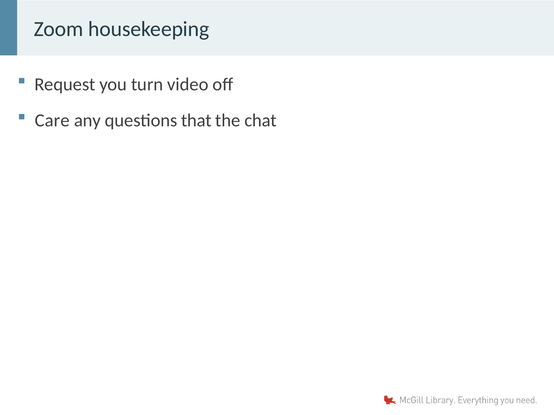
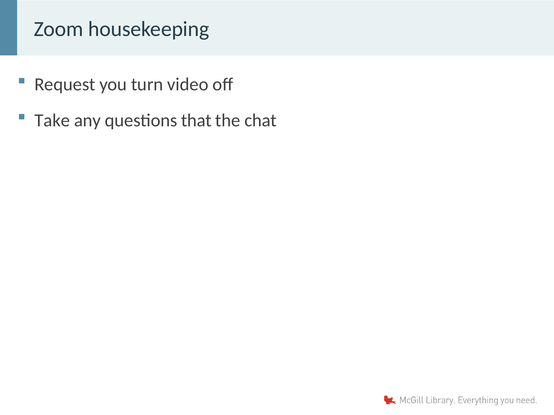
Care: Care -> Take
